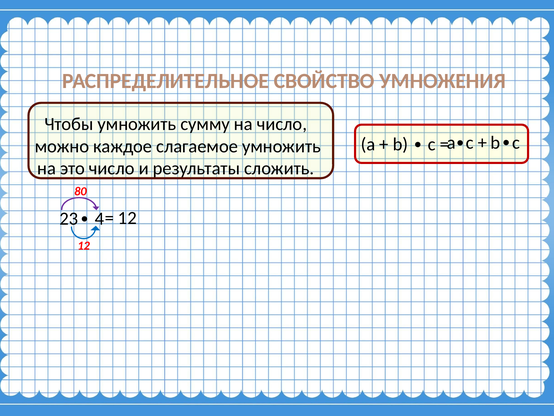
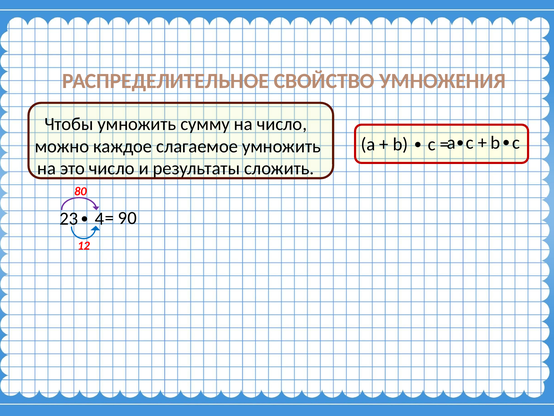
12 at (127, 218): 12 -> 90
